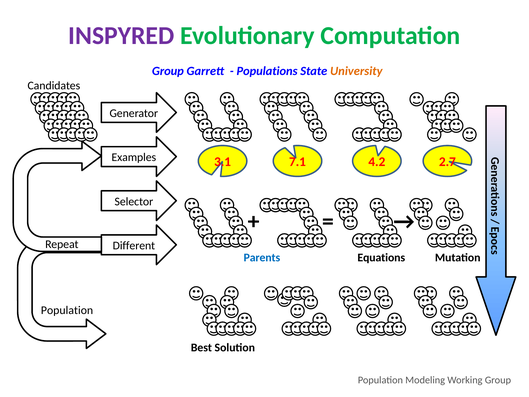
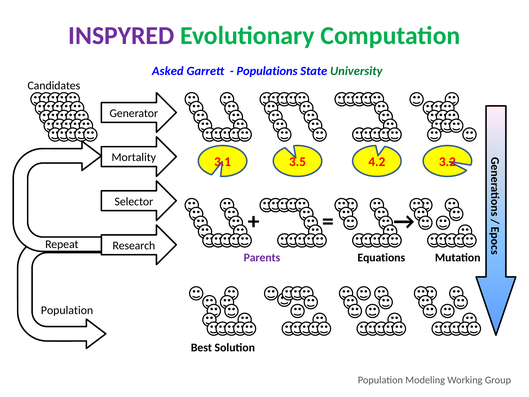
Group at (168, 71): Group -> Asked
University colour: orange -> green
Examples: Examples -> Mortality
7.1: 7.1 -> 3.5
2.7: 2.7 -> 3.2
Different: Different -> Research
Parents colour: blue -> purple
